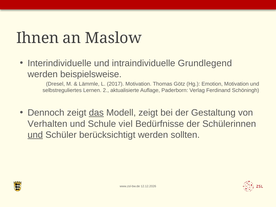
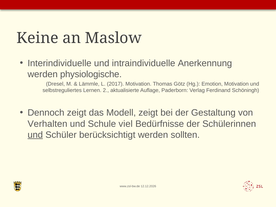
Ihnen: Ihnen -> Keine
Grundlegend: Grundlegend -> Anerkennung
beispielsweise: beispielsweise -> physiologische
das underline: present -> none
